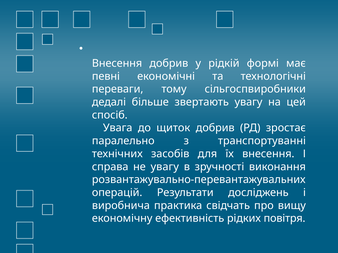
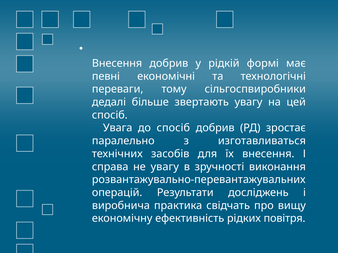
до щиток: щиток -> спосіб
транспортуванні: транспортуванні -> изготавливаться
